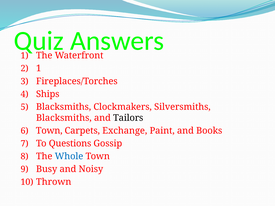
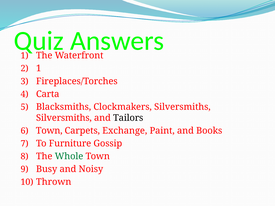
Ships: Ships -> Carta
Blacksmiths at (64, 118): Blacksmiths -> Silversmiths
Questions: Questions -> Furniture
Whole colour: blue -> green
